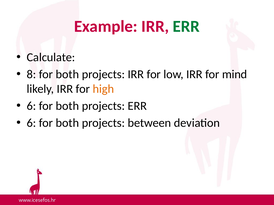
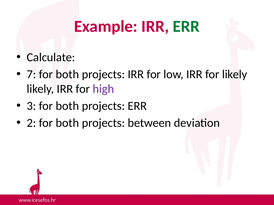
8: 8 -> 7
for mind: mind -> likely
high colour: orange -> purple
6 at (31, 106): 6 -> 3
6 at (31, 123): 6 -> 2
